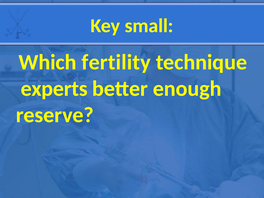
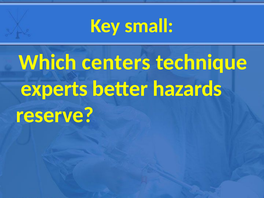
fertility: fertility -> centers
enough: enough -> hazards
